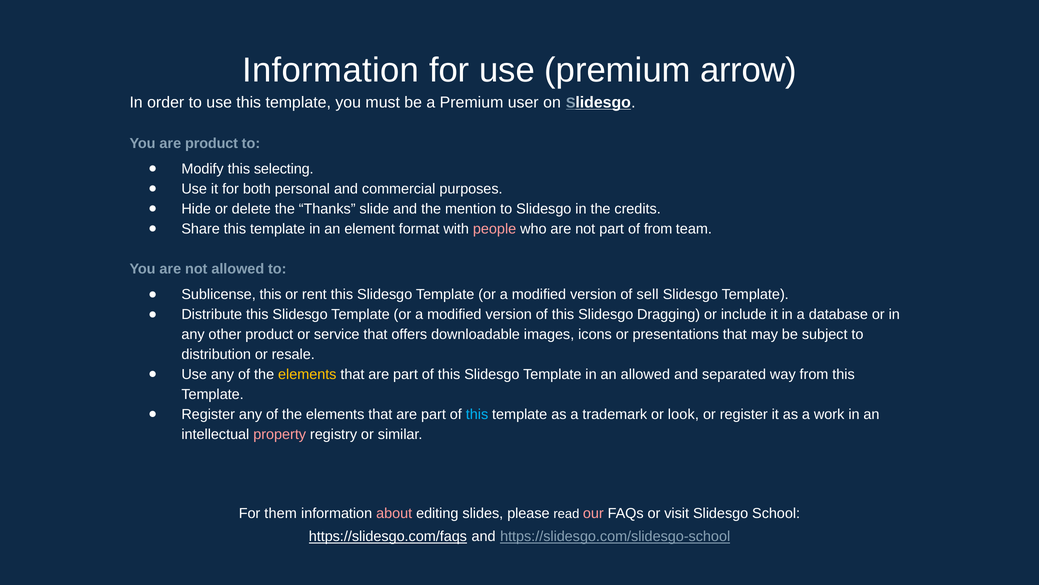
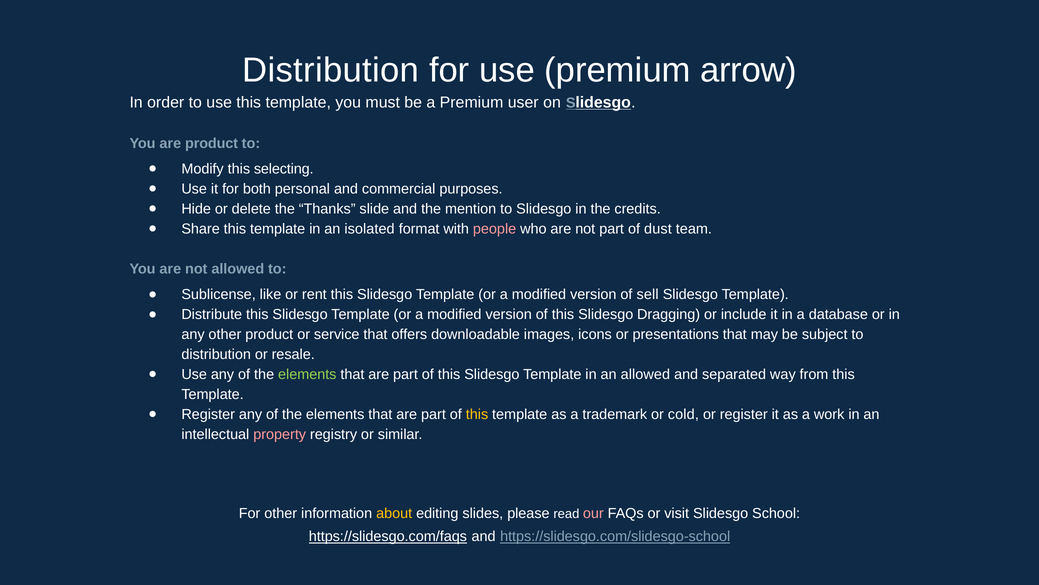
Information at (331, 70): Information -> Distribution
element: element -> isolated
of from: from -> dust
Sublicense this: this -> like
elements at (307, 374) colour: yellow -> light green
this at (477, 414) colour: light blue -> yellow
look: look -> cold
For them: them -> other
about colour: pink -> yellow
